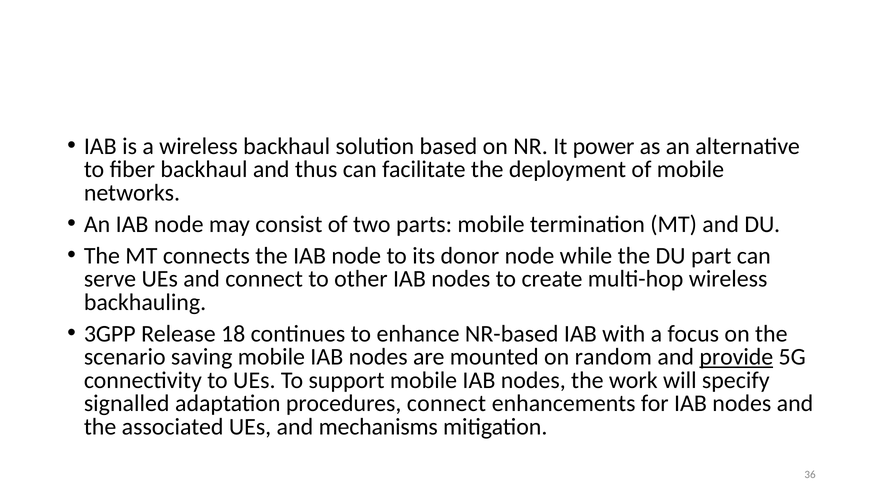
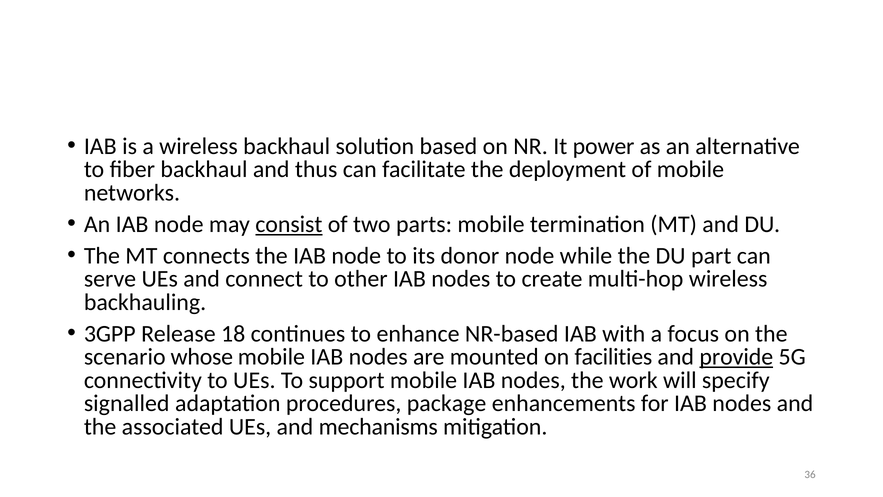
consist underline: none -> present
saving: saving -> whose
random: random -> facilities
procedures connect: connect -> package
